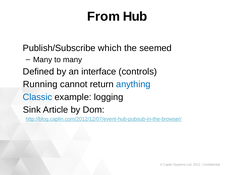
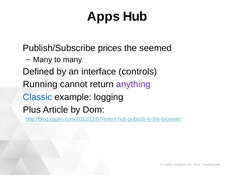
From: From -> Apps
which: which -> prices
anything colour: blue -> purple
Sink: Sink -> Plus
